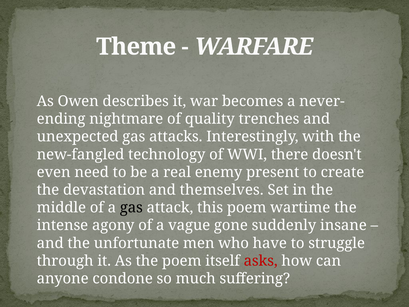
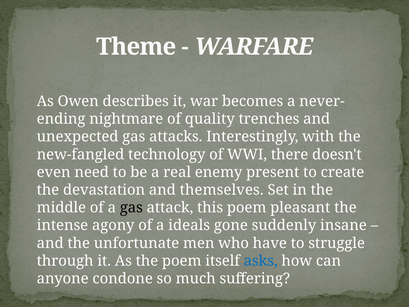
wartime: wartime -> pleasant
vague: vague -> ideals
asks colour: red -> blue
